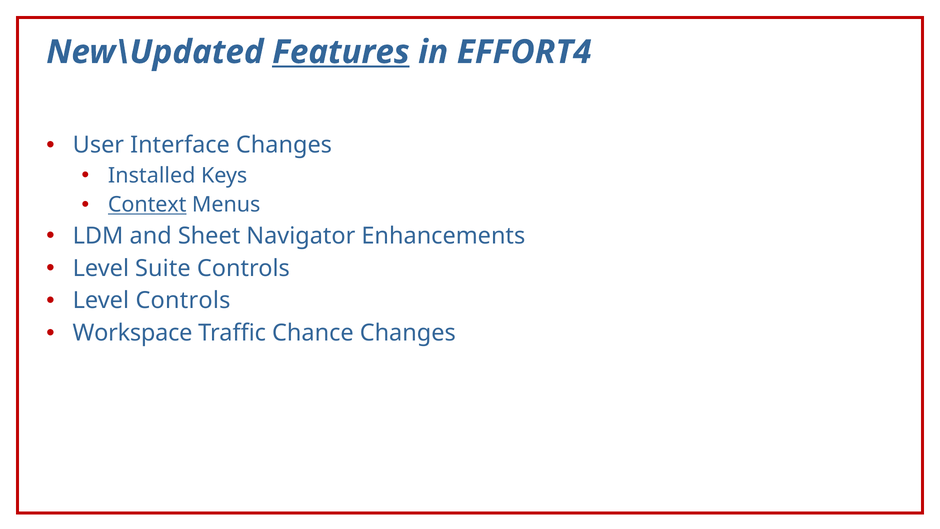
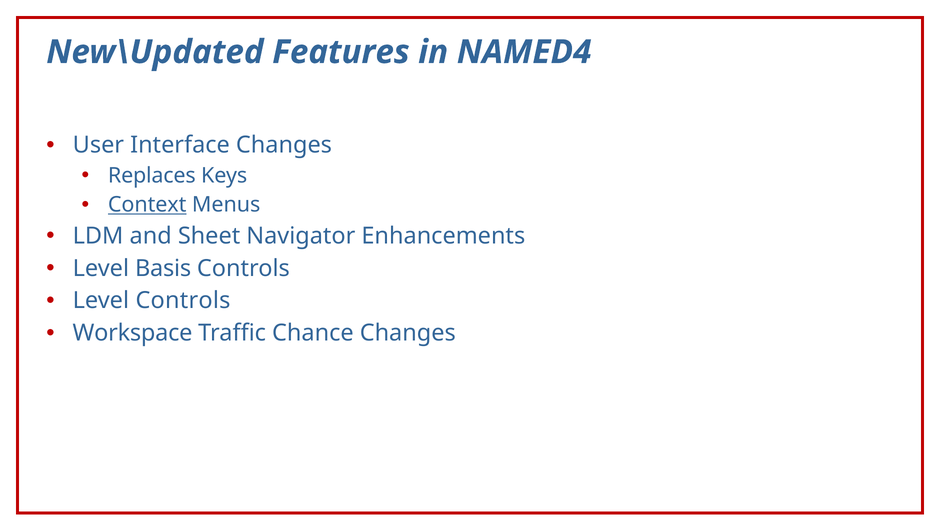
Features underline: present -> none
EFFORT4: EFFORT4 -> NAMED4
Installed: Installed -> Replaces
Suite: Suite -> Basis
